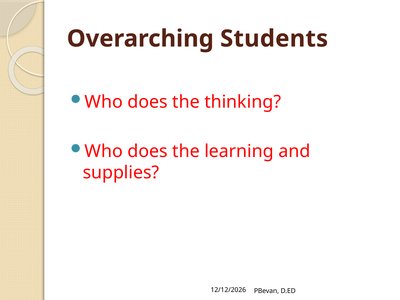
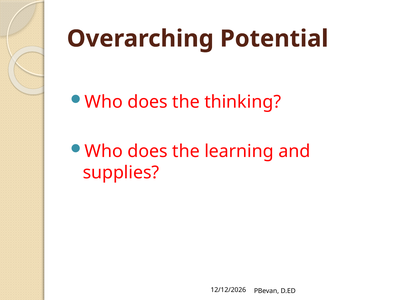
Students: Students -> Potential
